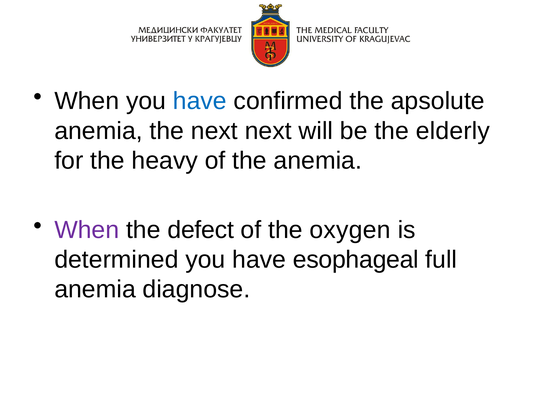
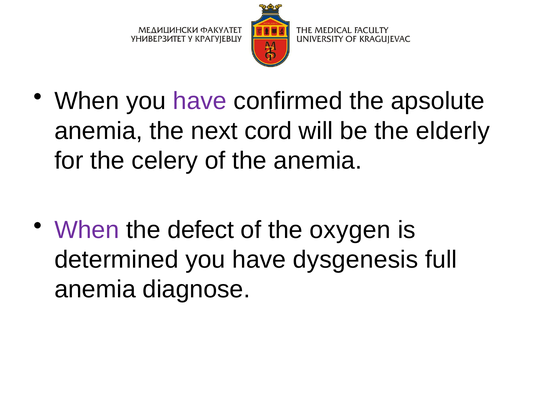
have at (200, 101) colour: blue -> purple
next next: next -> cord
heavy: heavy -> celery
esophageal: esophageal -> dysgenesis
